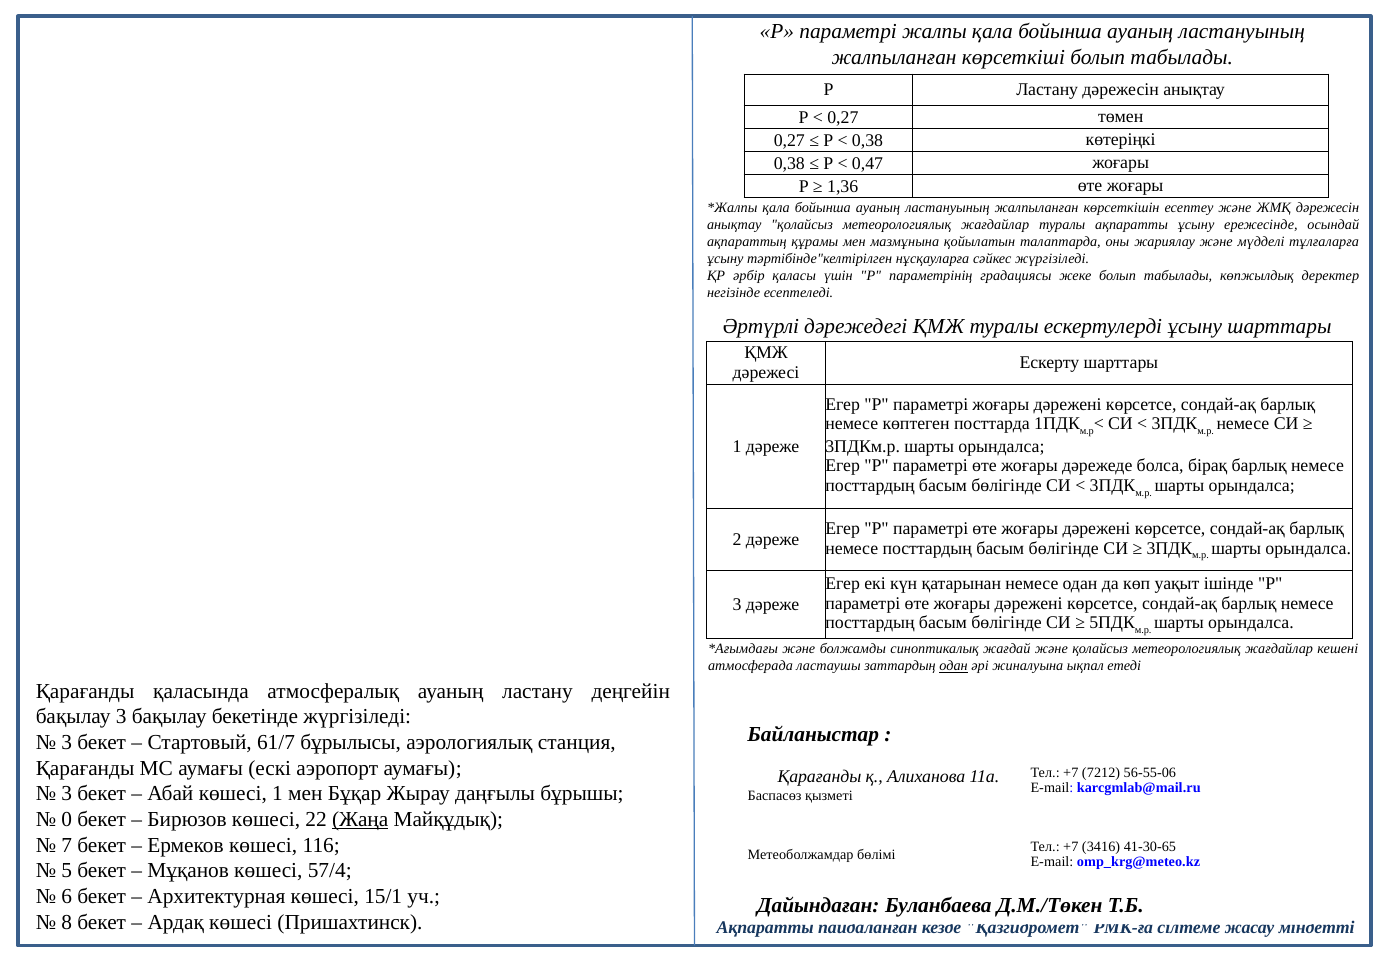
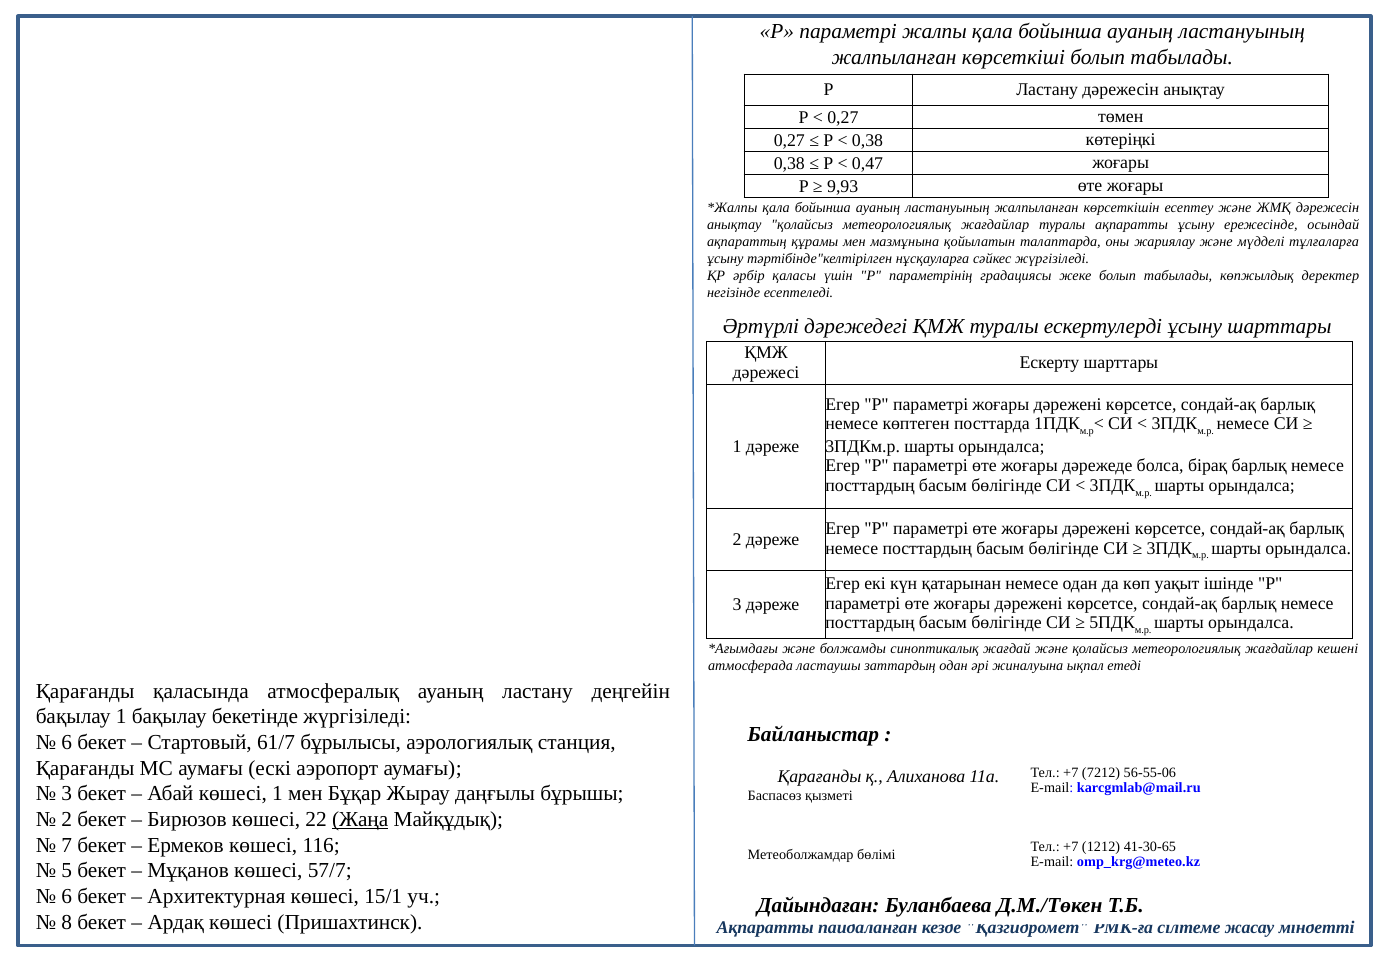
1,36: 1,36 -> 9,93
одан at (954, 666) underline: present -> none
бақылау 3: 3 -> 1
3 at (67, 742): 3 -> 6
0 at (67, 819): 0 -> 2
3416: 3416 -> 1212
57/4: 57/4 -> 57/7
